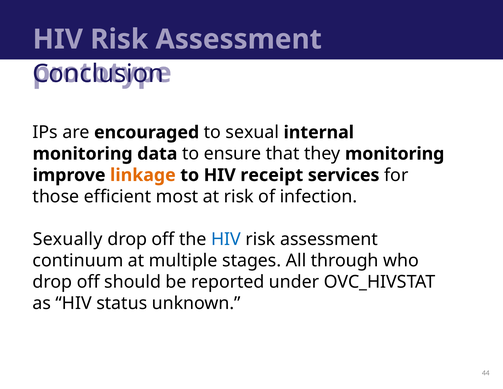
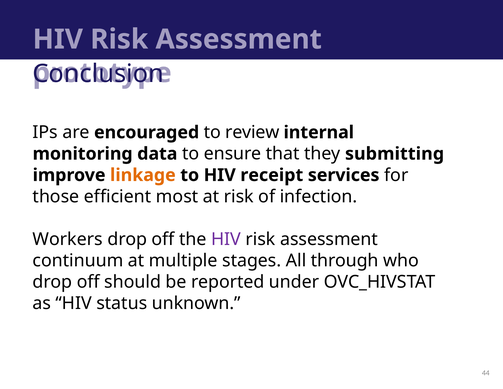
sexual: sexual -> review
they monitoring: monitoring -> submitting
Sexually: Sexually -> Workers
HIV at (226, 239) colour: blue -> purple
